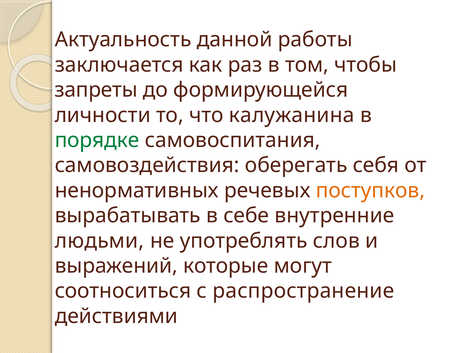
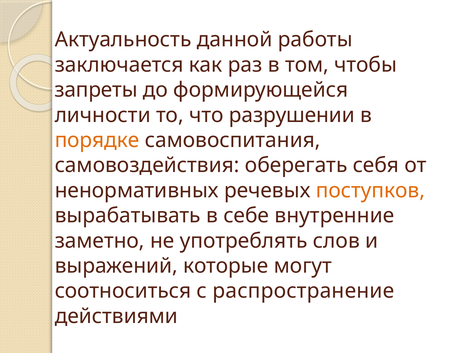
калужанина: калужанина -> разрушении
порядке colour: green -> orange
людьми: людьми -> заметно
